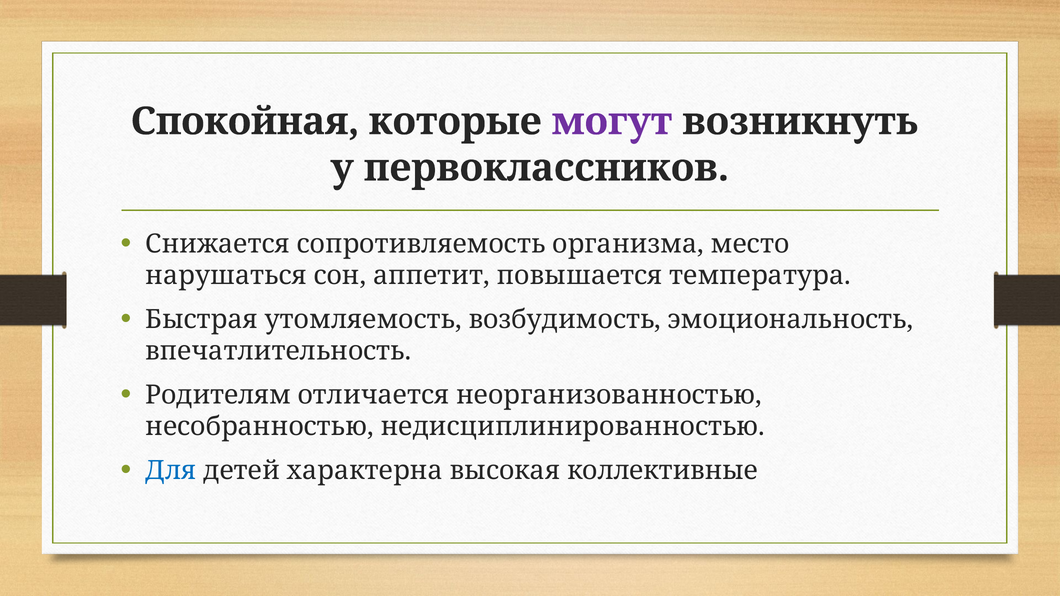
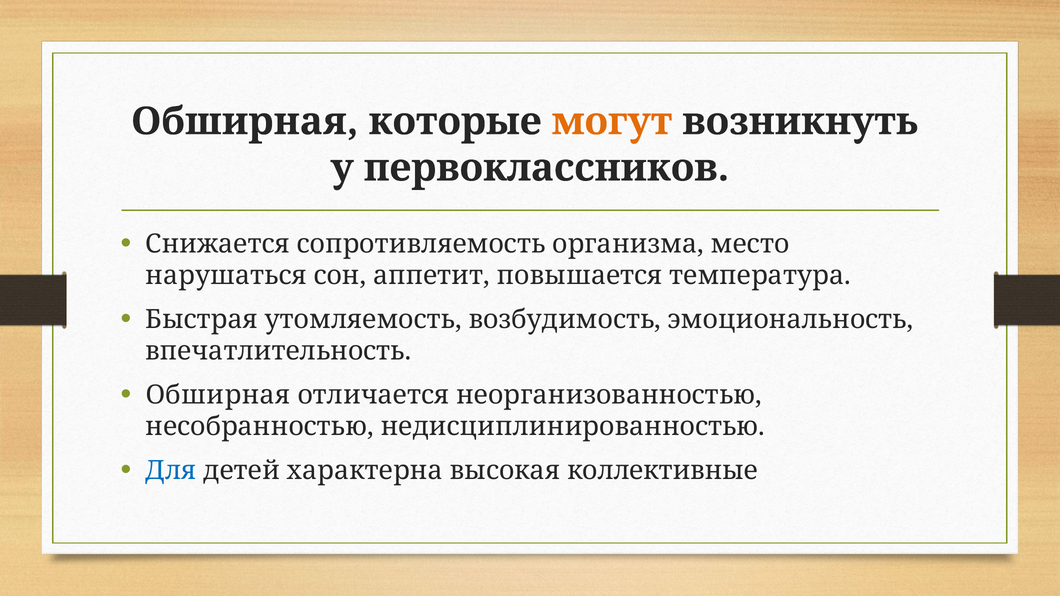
Спокойная at (245, 122): Спокойная -> Обширная
могут colour: purple -> orange
Родителям at (218, 395): Родителям -> Обширная
